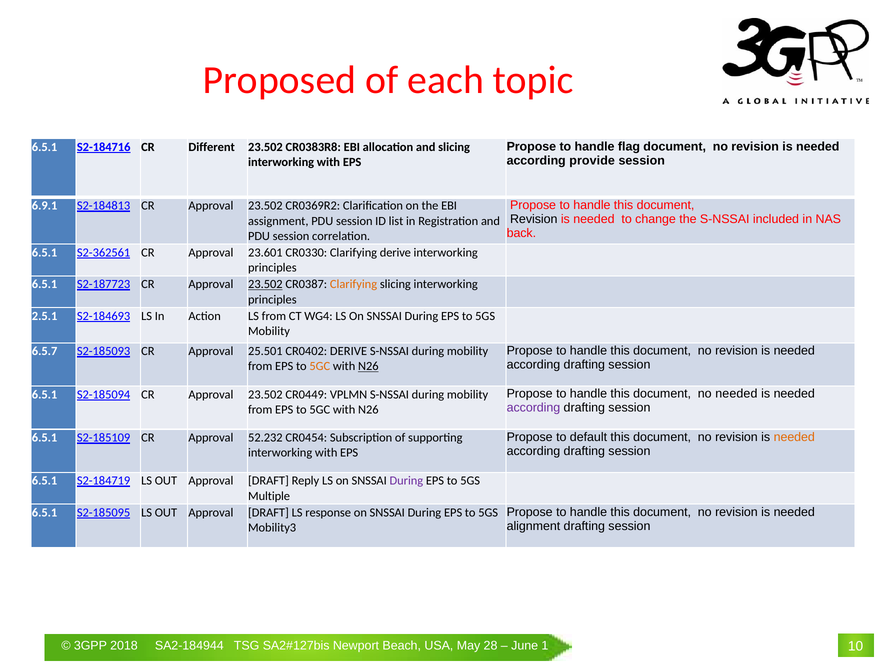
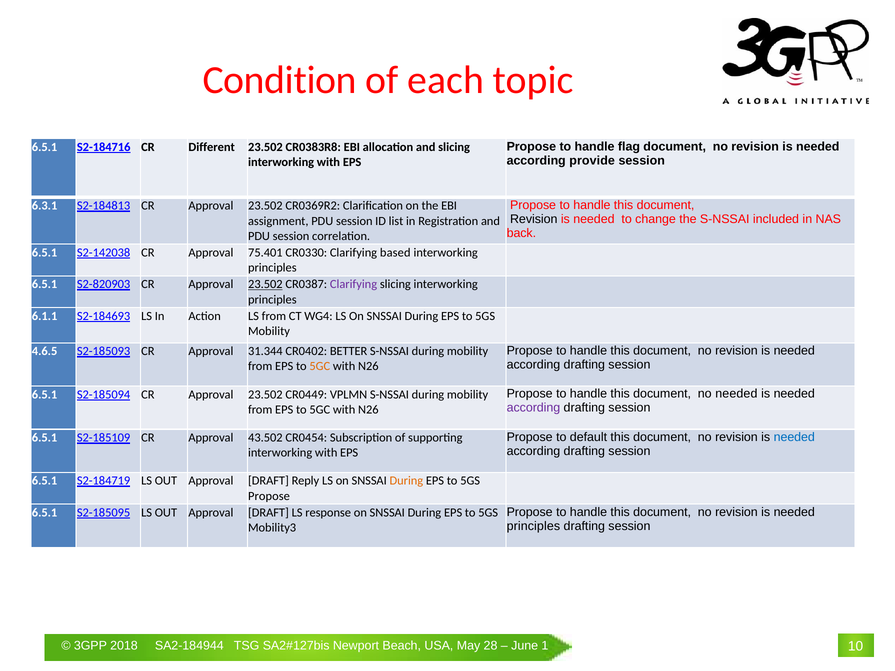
Proposed: Proposed -> Condition
6.9.1: 6.9.1 -> 6.3.1
S2-362561: S2-362561 -> S2-142038
23.601: 23.601 -> 75.401
Clarifying derive: derive -> based
S2-187723: S2-187723 -> S2-820903
Clarifying at (354, 284) colour: orange -> purple
2.5.1: 2.5.1 -> 6.1.1
6.5.7: 6.5.7 -> 4.6.5
25.501: 25.501 -> 31.344
CR0402 DERIVE: DERIVE -> BETTER
N26 at (368, 366) underline: present -> none
needed at (794, 437) colour: orange -> blue
52.232: 52.232 -> 43.502
During at (406, 481) colour: purple -> orange
Multiple at (269, 496): Multiple -> Propose
alignment at (533, 526): alignment -> principles
